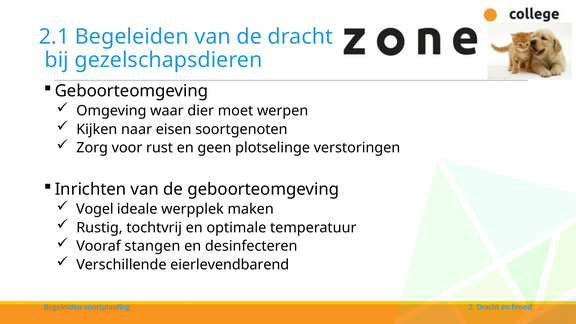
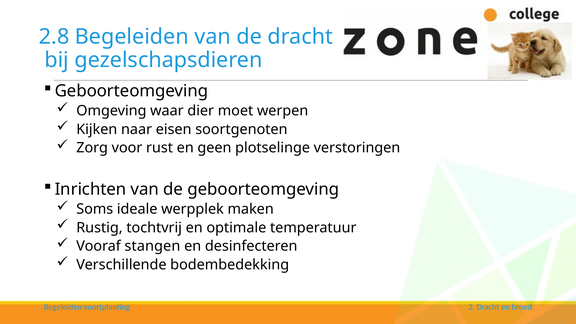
2.1: 2.1 -> 2.8
Vogel: Vogel -> Soms
eierlevendbarend: eierlevendbarend -> bodembedekking
